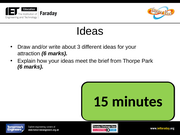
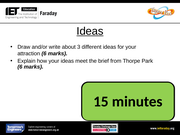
Ideas at (90, 31) underline: none -> present
